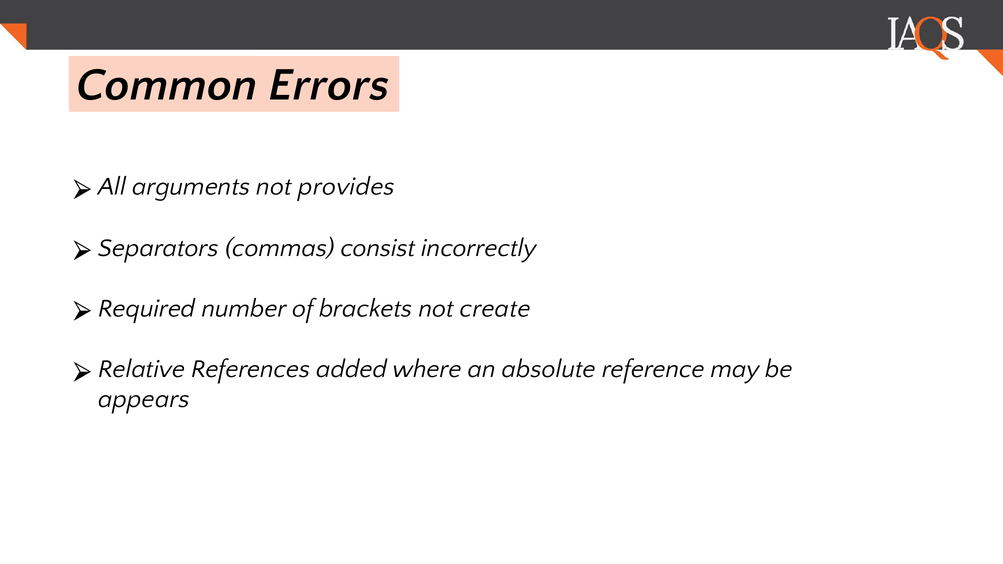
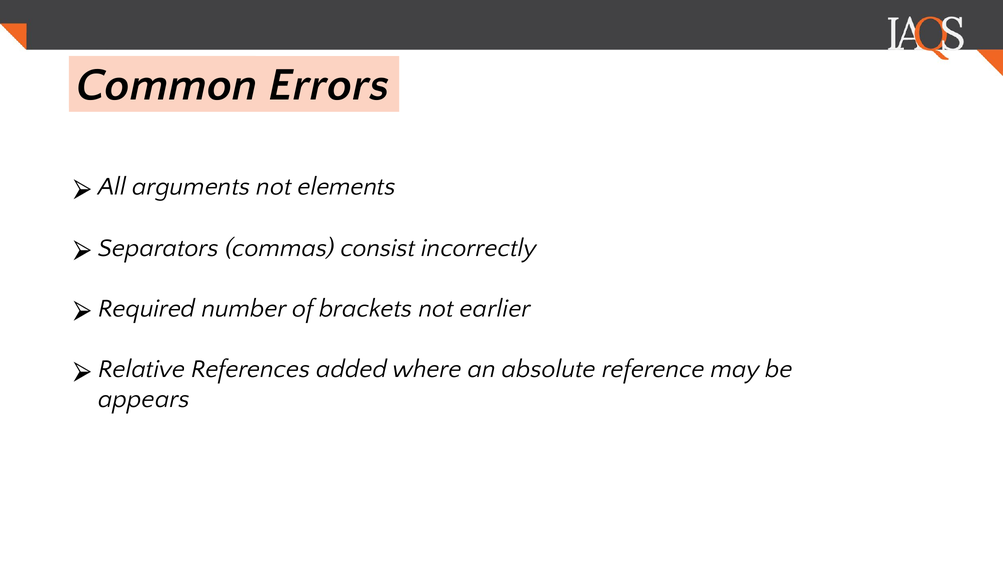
provides: provides -> elements
create: create -> earlier
